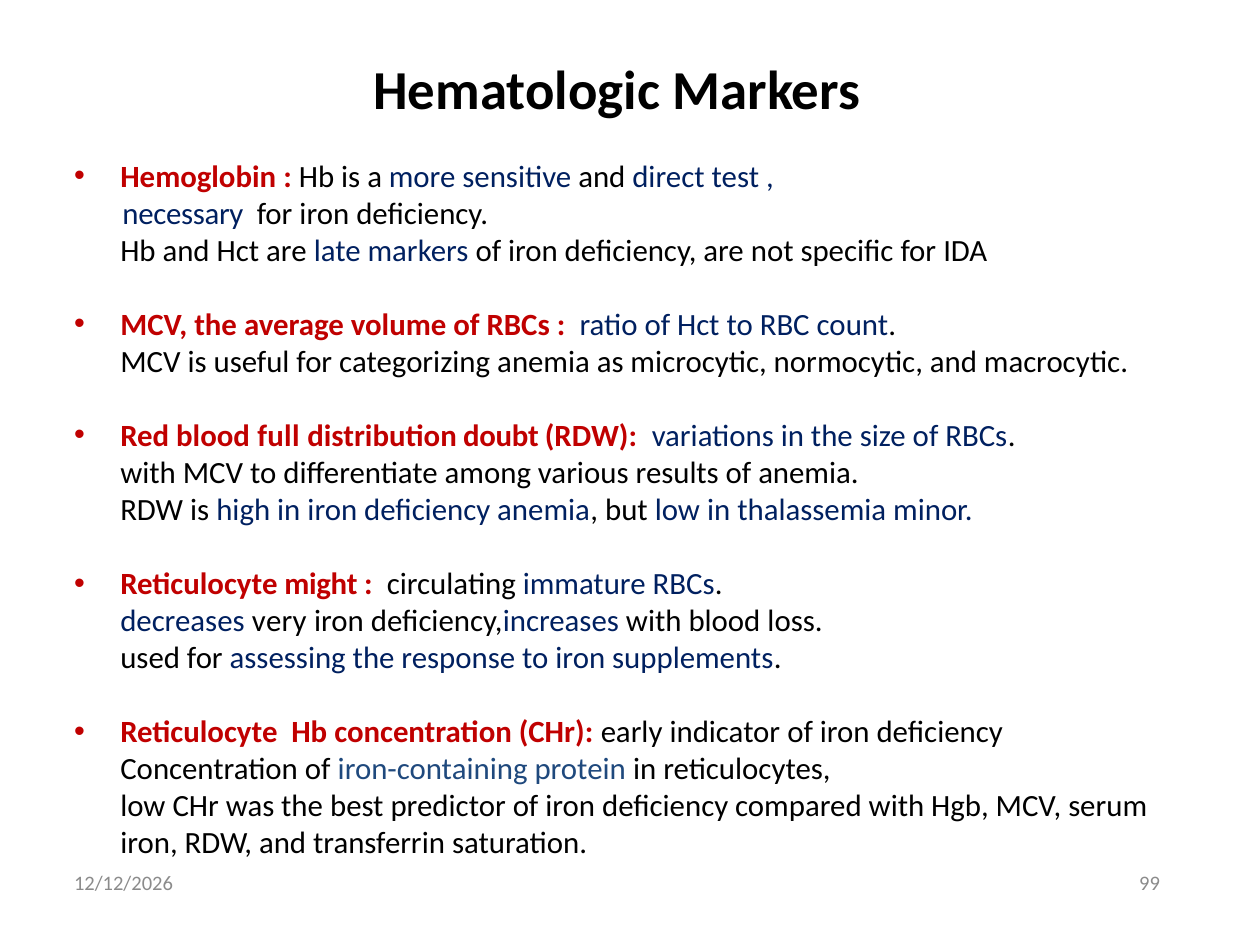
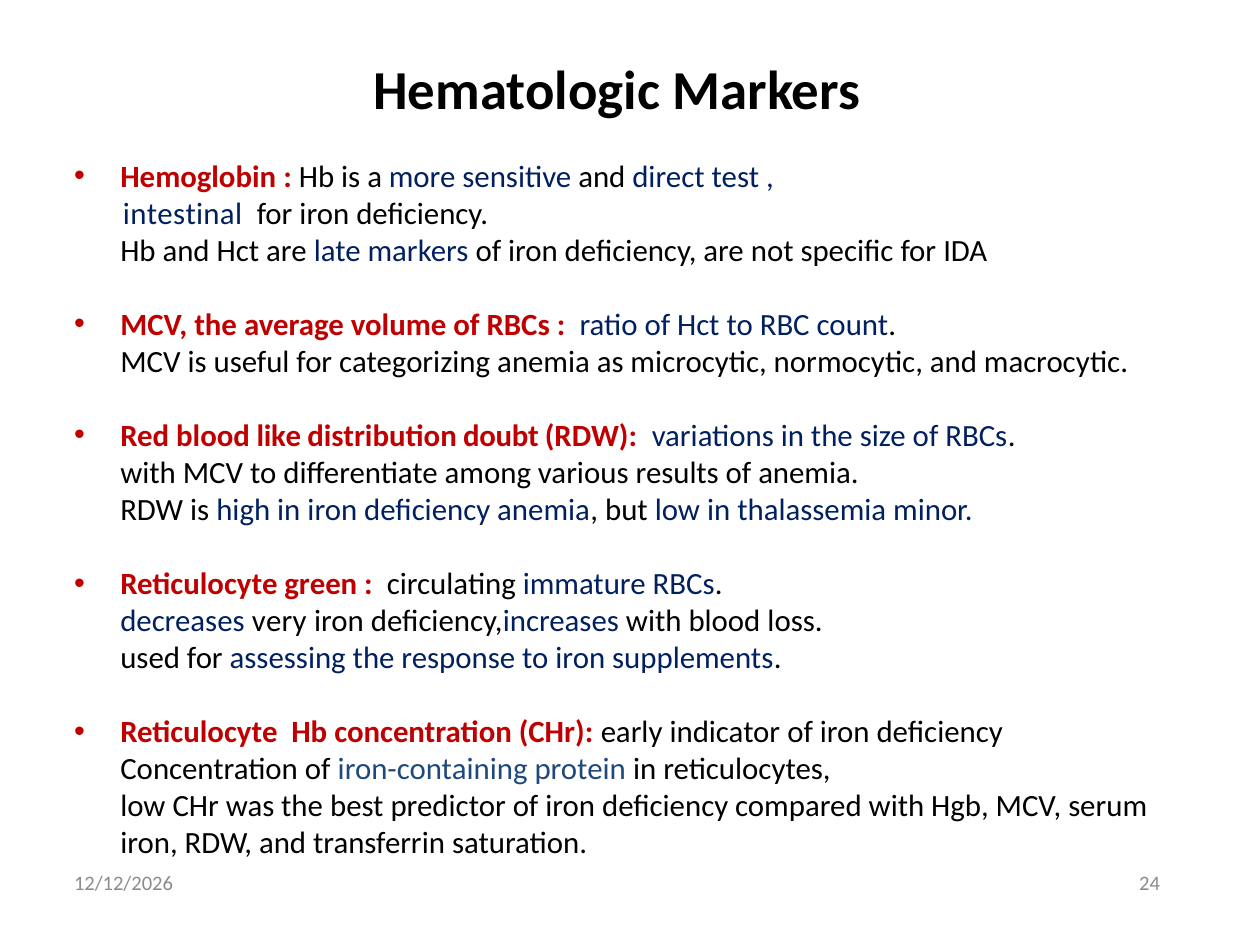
necessary: necessary -> intestinal
full: full -> like
might: might -> green
99: 99 -> 24
